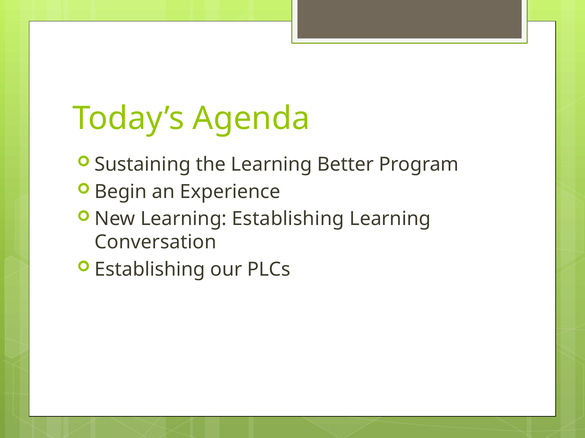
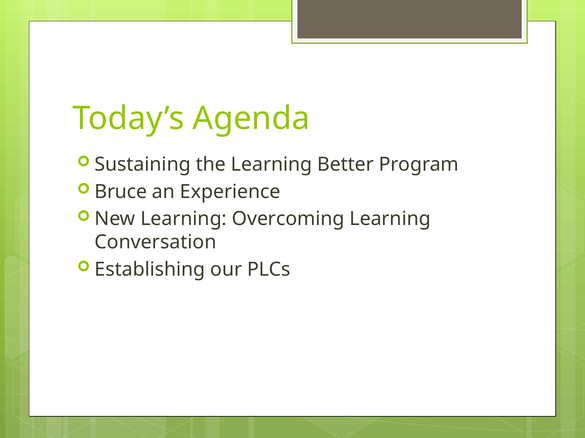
Begin: Begin -> Bruce
Learning Establishing: Establishing -> Overcoming
